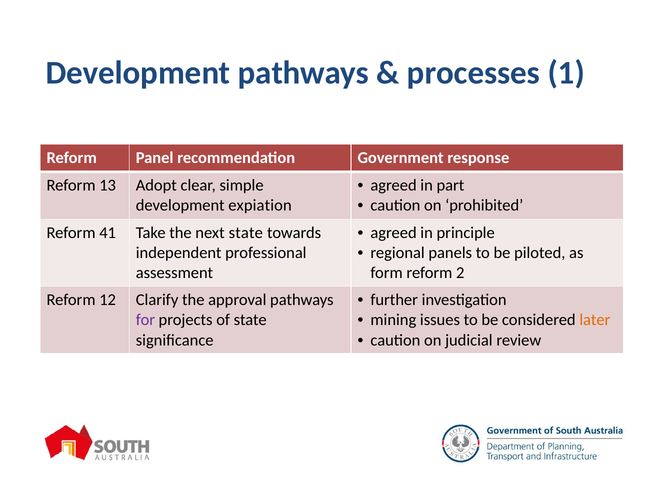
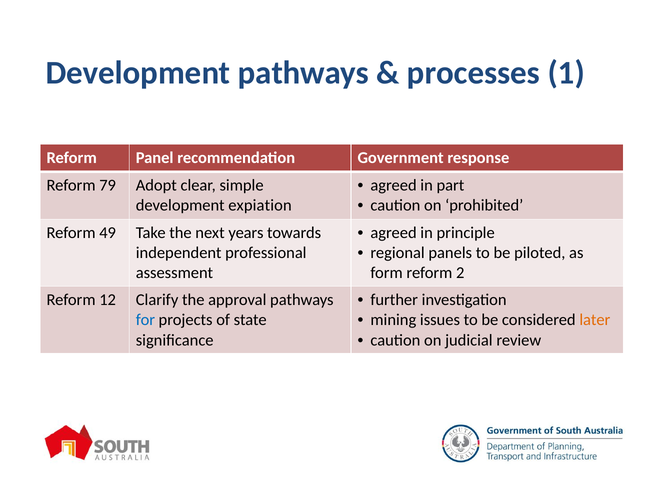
13: 13 -> 79
41: 41 -> 49
next state: state -> years
for colour: purple -> blue
